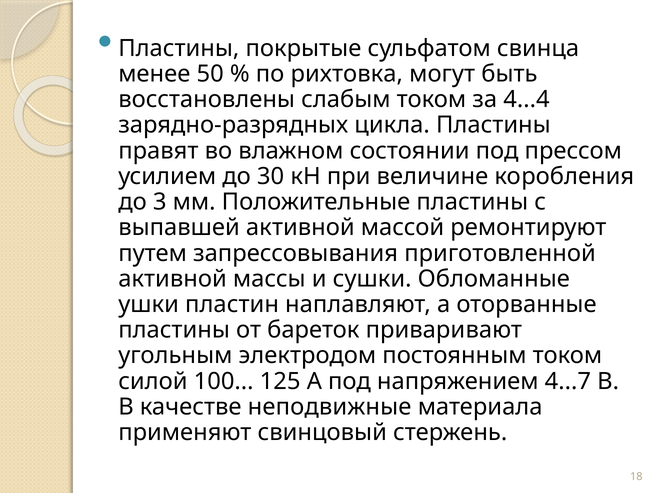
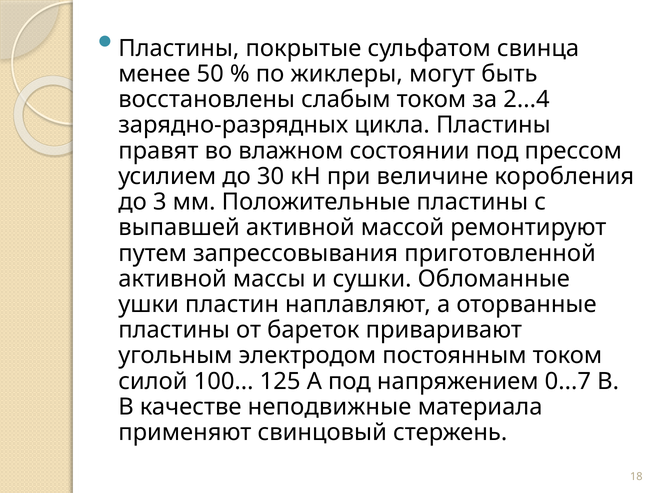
рихтовка: рихтовка -> жиклеры
4...4: 4...4 -> 2...4
4...7: 4...7 -> 0...7
